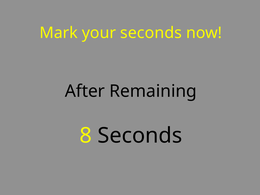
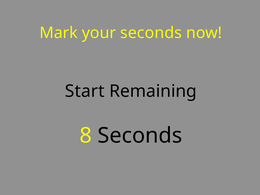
After: After -> Start
